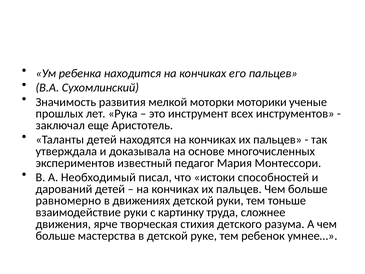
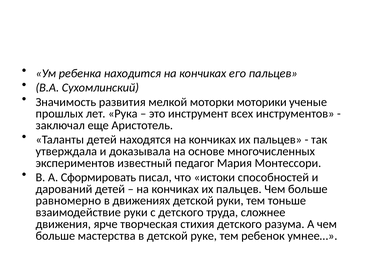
Необходимый: Необходимый -> Сформировать
с картинку: картинку -> детского
